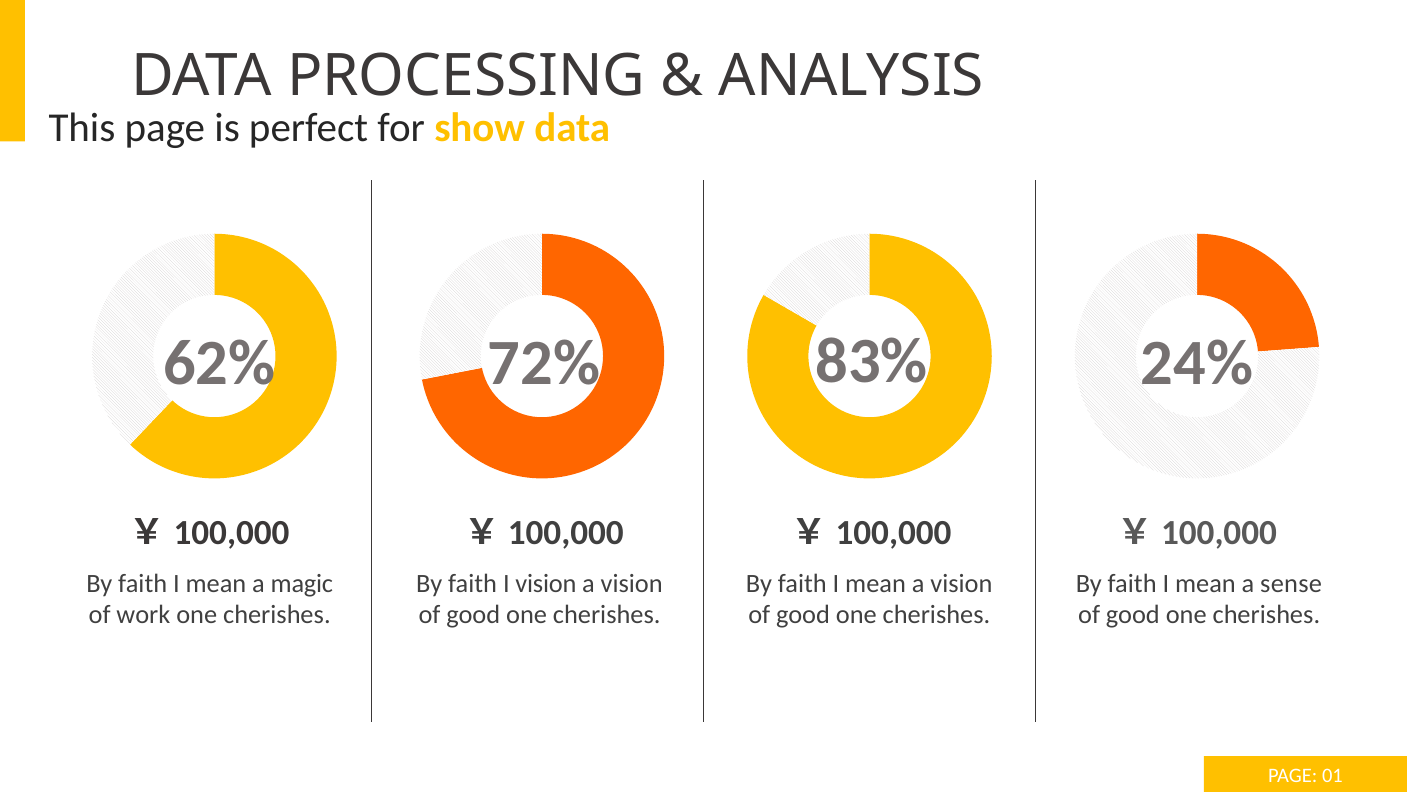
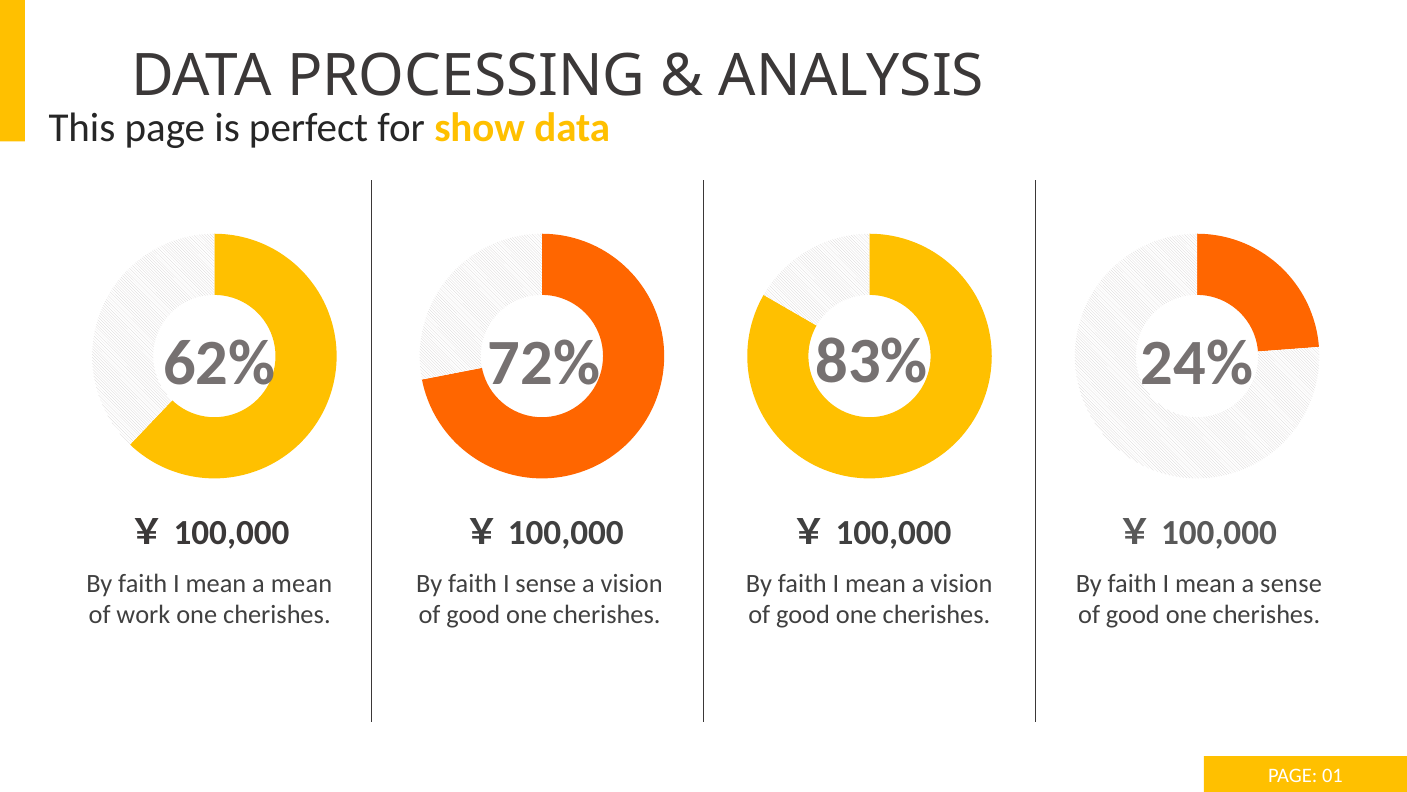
a magic: magic -> mean
I vision: vision -> sense
